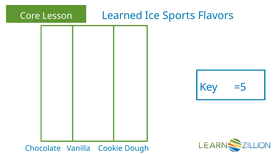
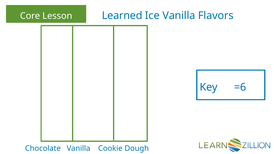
Ice Sports: Sports -> Vanilla
=5: =5 -> =6
